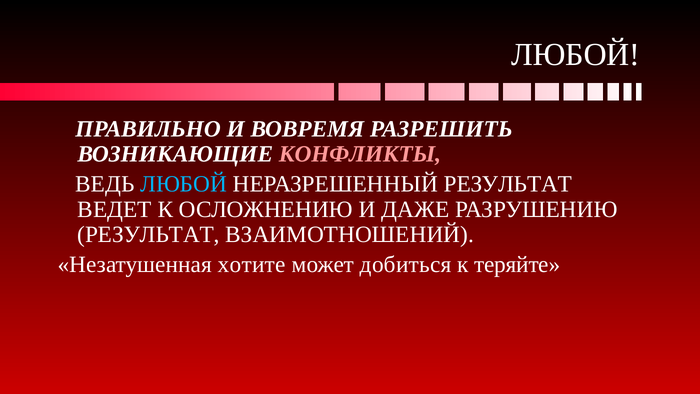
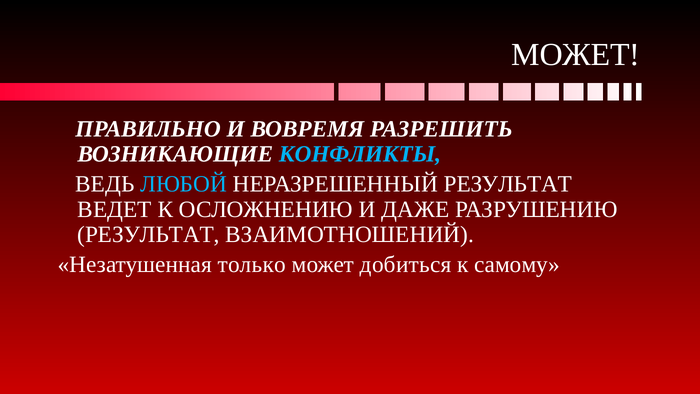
ЛЮБОЙ at (576, 55): ЛЮБОЙ -> МОЖЕТ
КОНФЛИКТЫ colour: pink -> light blue
хотите: хотите -> только
теряйте: теряйте -> самому
